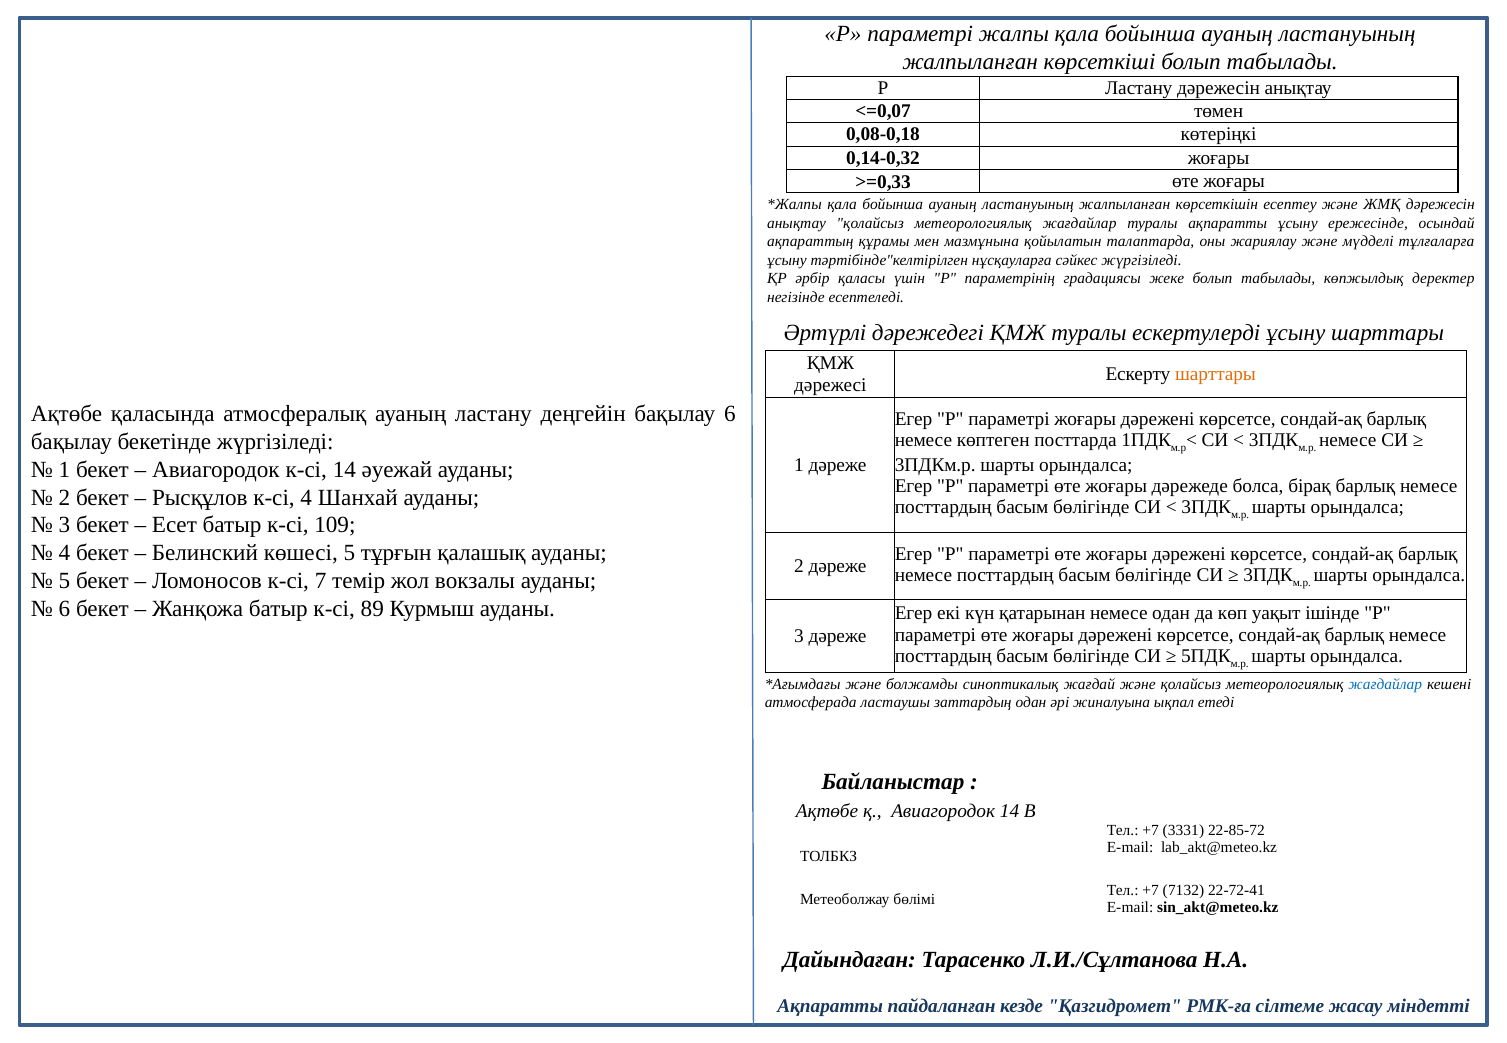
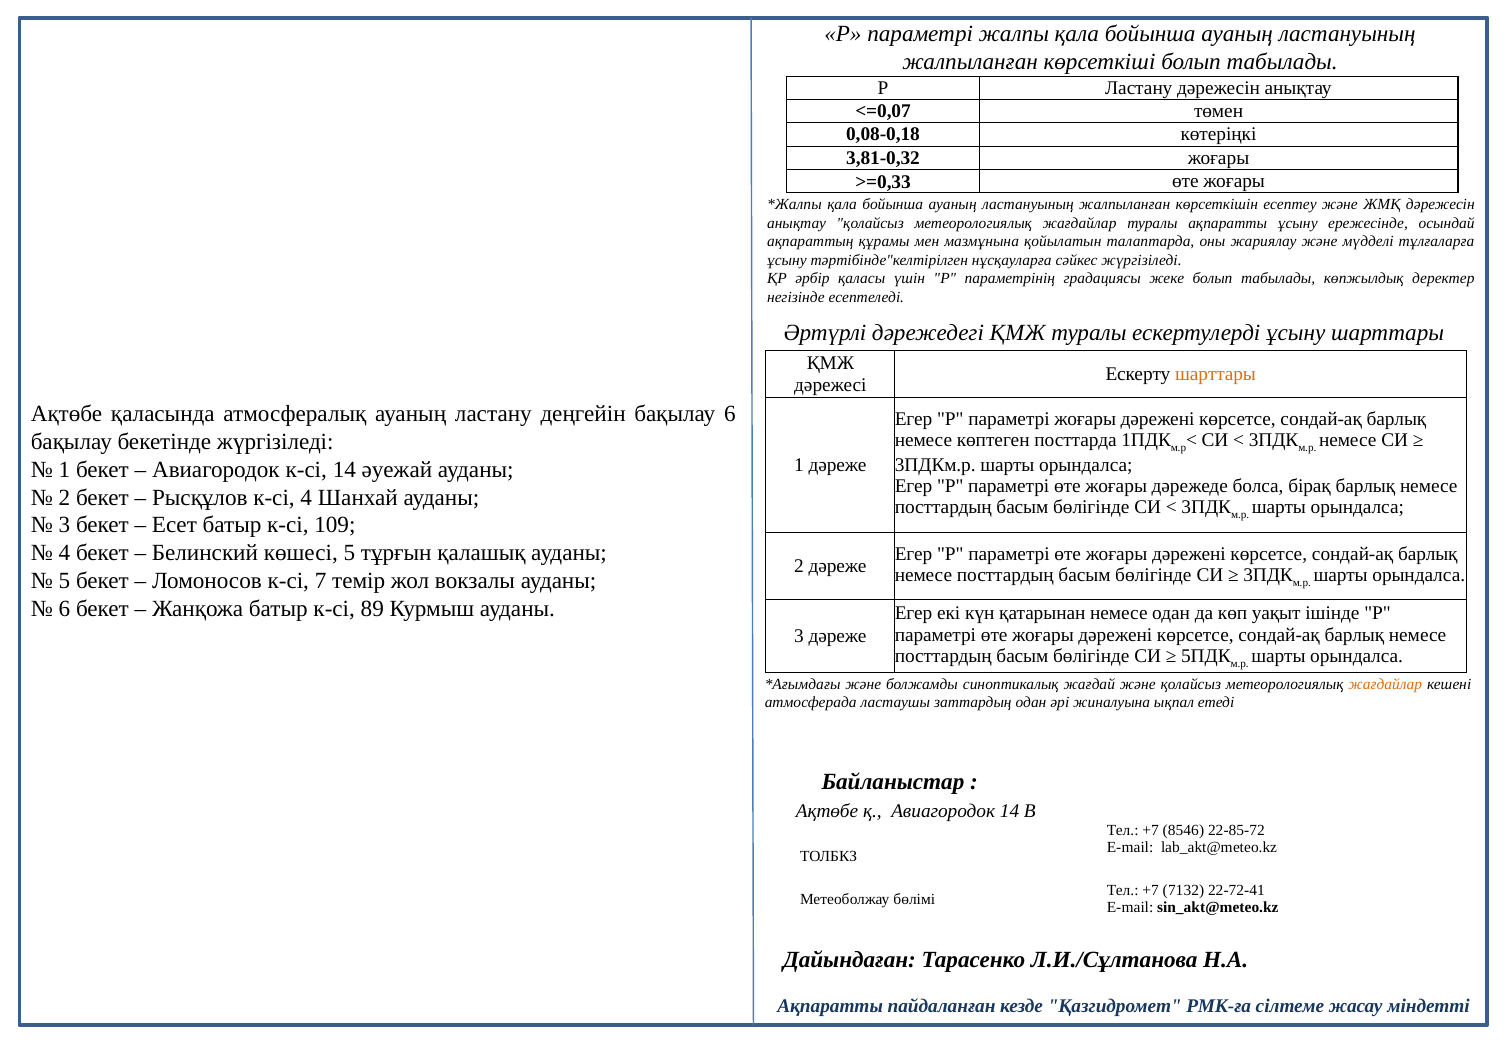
0,14-0,32: 0,14-0,32 -> 3,81-0,32
жағдайлар at (1385, 684) colour: blue -> orange
3331: 3331 -> 8546
